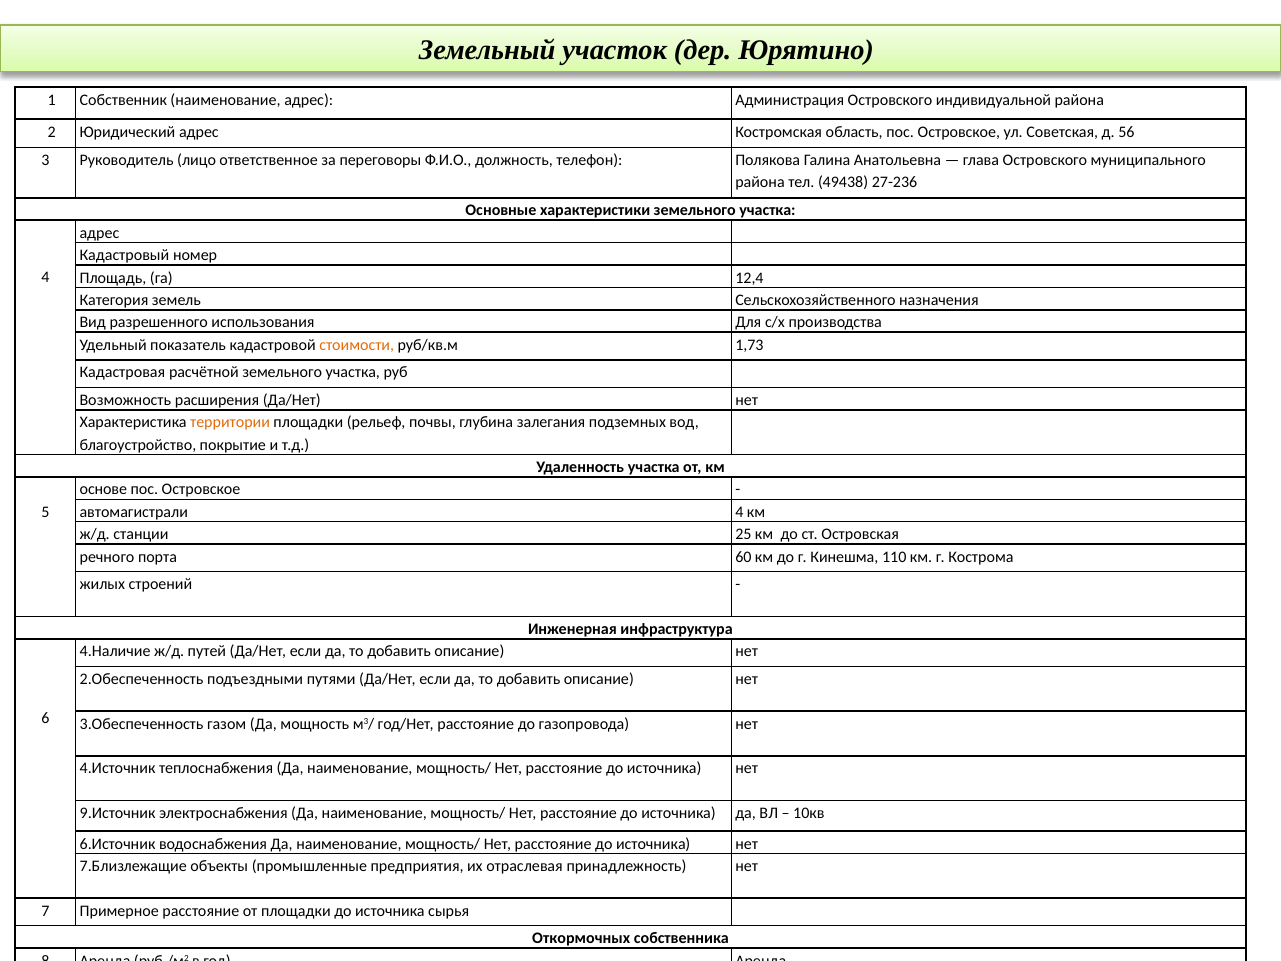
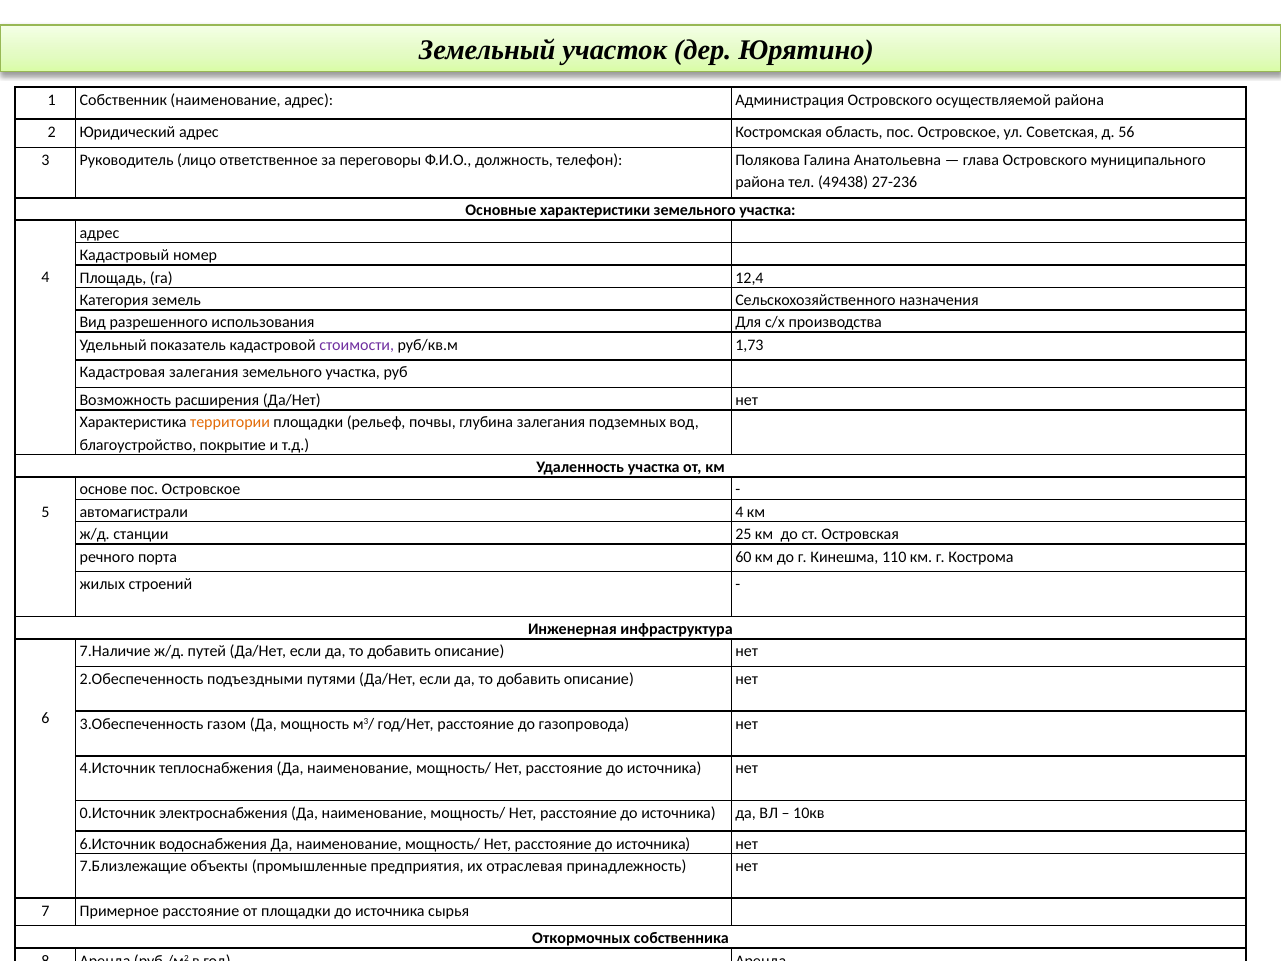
индивидуальной: индивидуальной -> осуществляемой
стоимости colour: orange -> purple
Кадастровая расчётной: расчётной -> залегания
4.Наличие: 4.Наличие -> 7.Наличие
9.Источник: 9.Источник -> 0.Источник
